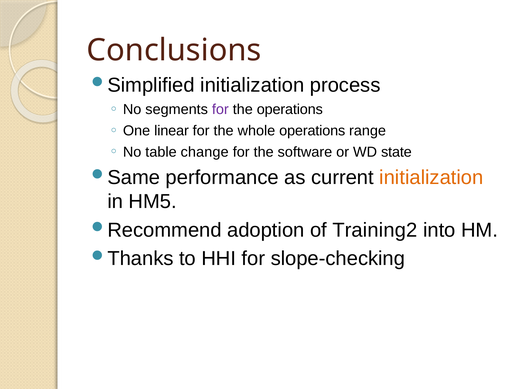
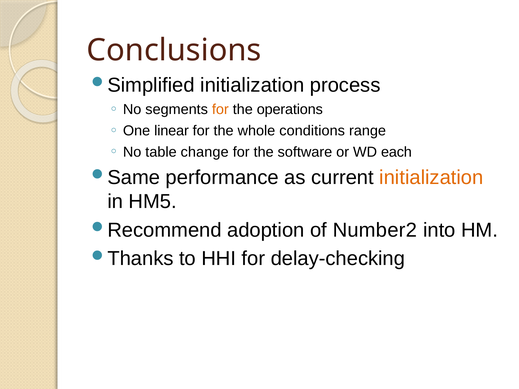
for at (220, 110) colour: purple -> orange
whole operations: operations -> conditions
state: state -> each
Training2: Training2 -> Number2
slope-checking: slope-checking -> delay-checking
